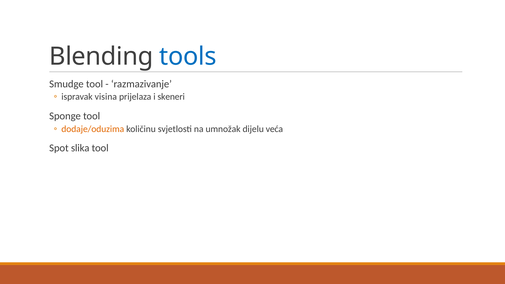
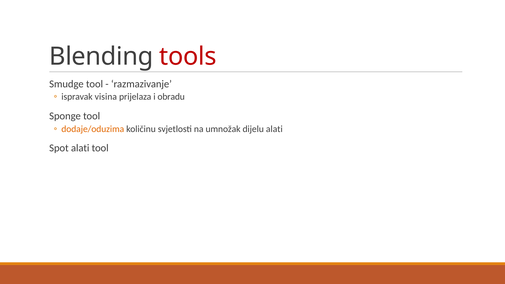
tools colour: blue -> red
skeneri: skeneri -> obradu
dijelu veća: veća -> alati
Spot slika: slika -> alati
